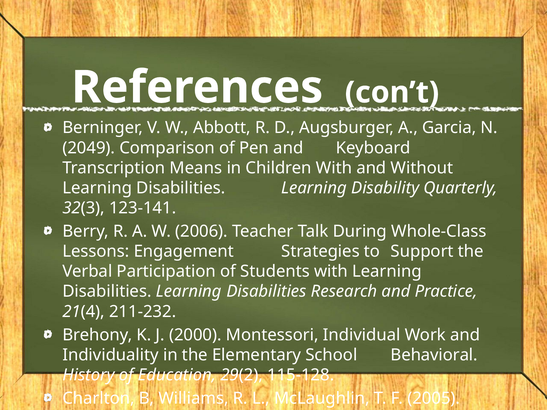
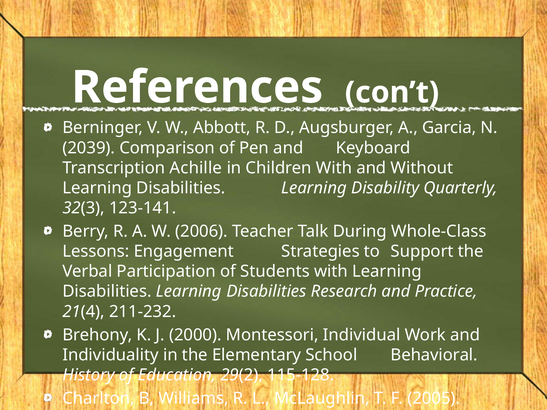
2049: 2049 -> 2039
Means: Means -> Achille
